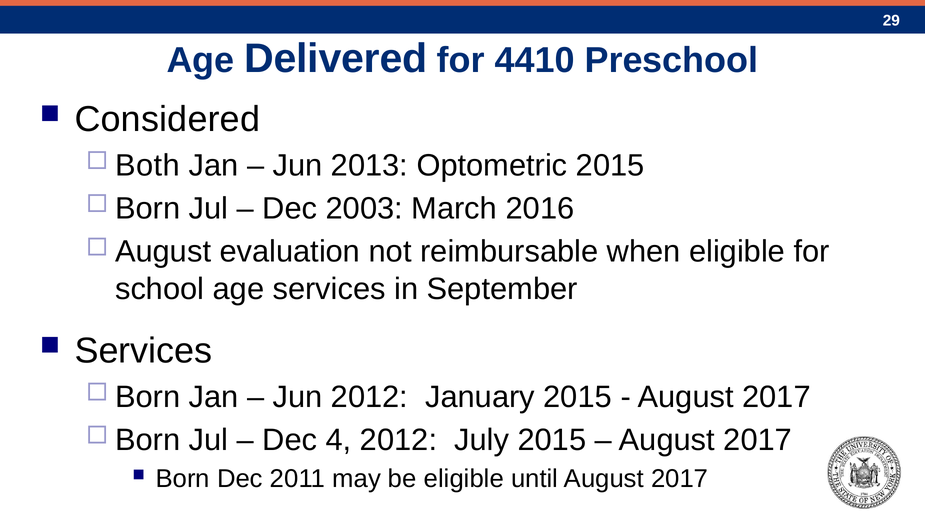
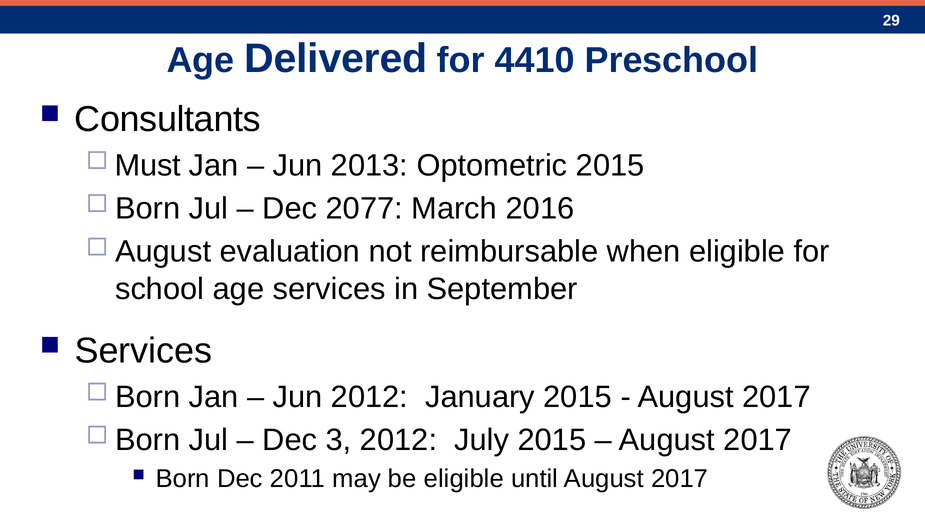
Considered: Considered -> Consultants
Both: Both -> Must
2003: 2003 -> 2077
4: 4 -> 3
